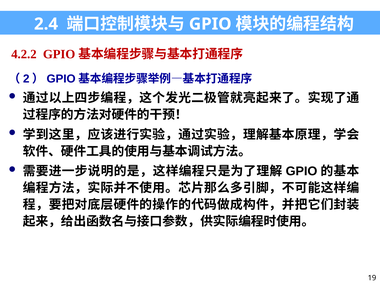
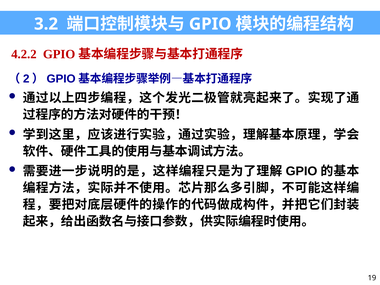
2.4: 2.4 -> 3.2
